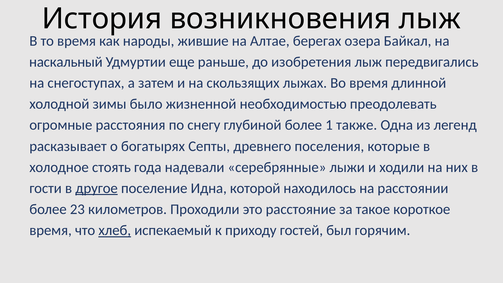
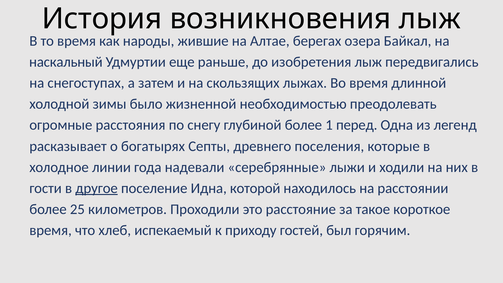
также: также -> перед
стоять: стоять -> линии
23: 23 -> 25
хлеб underline: present -> none
